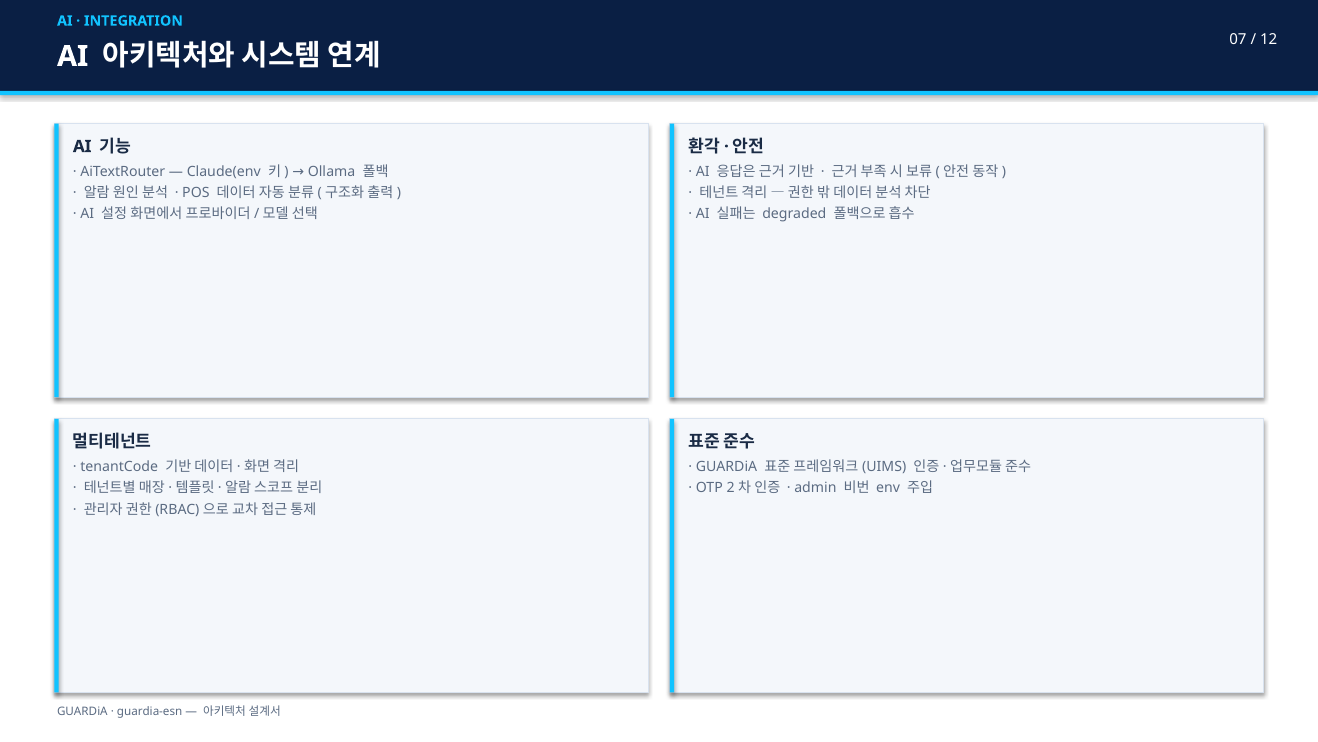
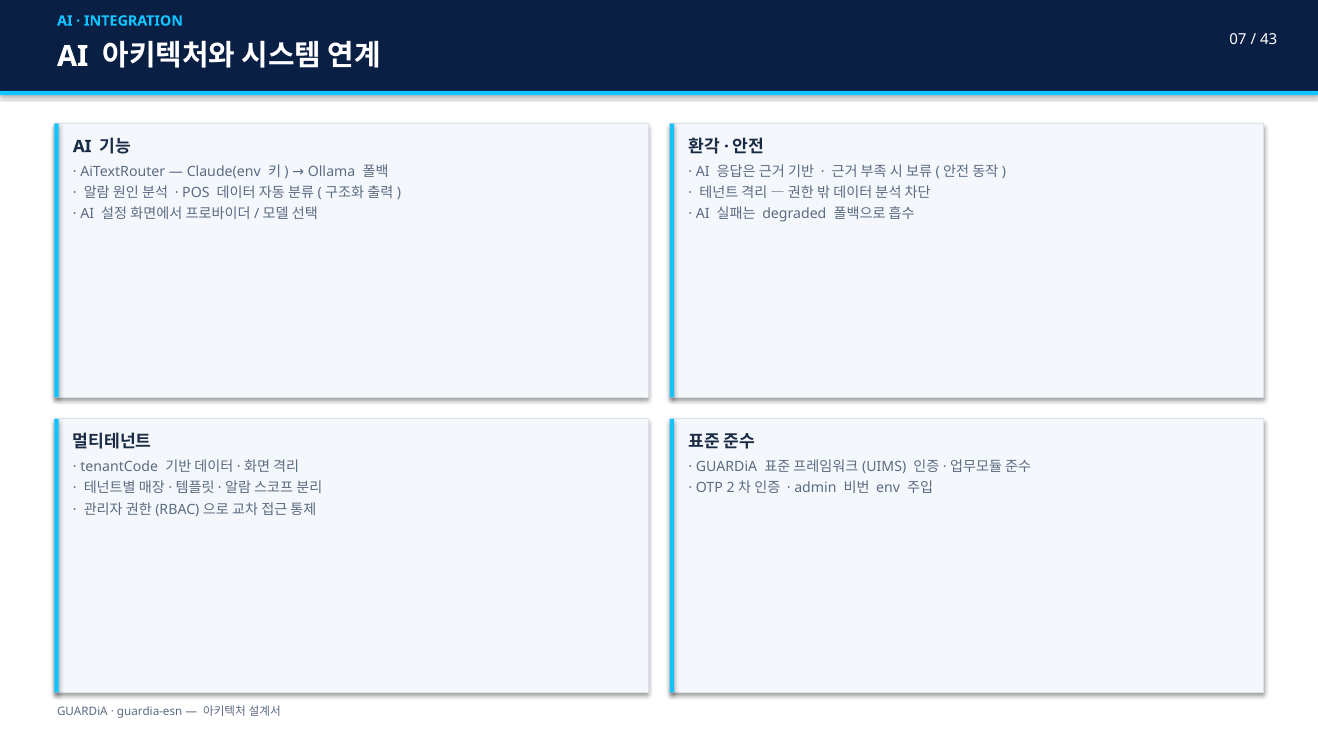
12: 12 -> 43
